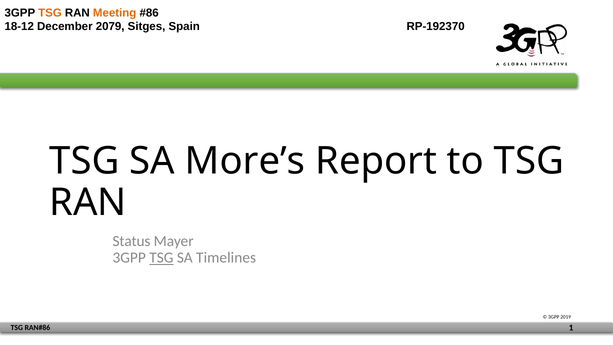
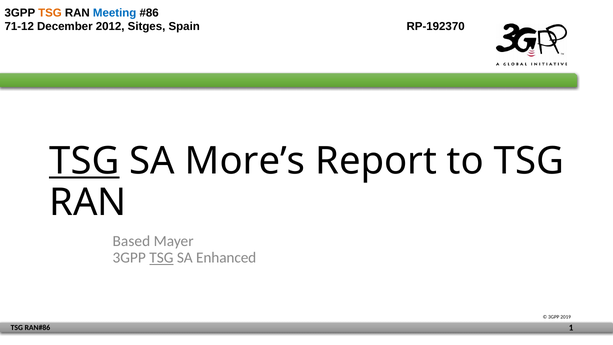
Meeting colour: orange -> blue
18-12: 18-12 -> 71-12
2079: 2079 -> 2012
TSG at (84, 161) underline: none -> present
Status: Status -> Based
Timelines: Timelines -> Enhanced
